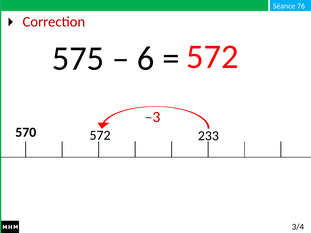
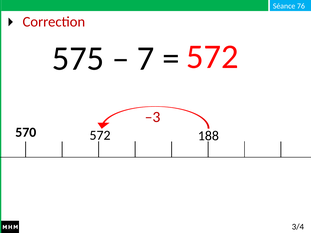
6: 6 -> 7
233: 233 -> 188
